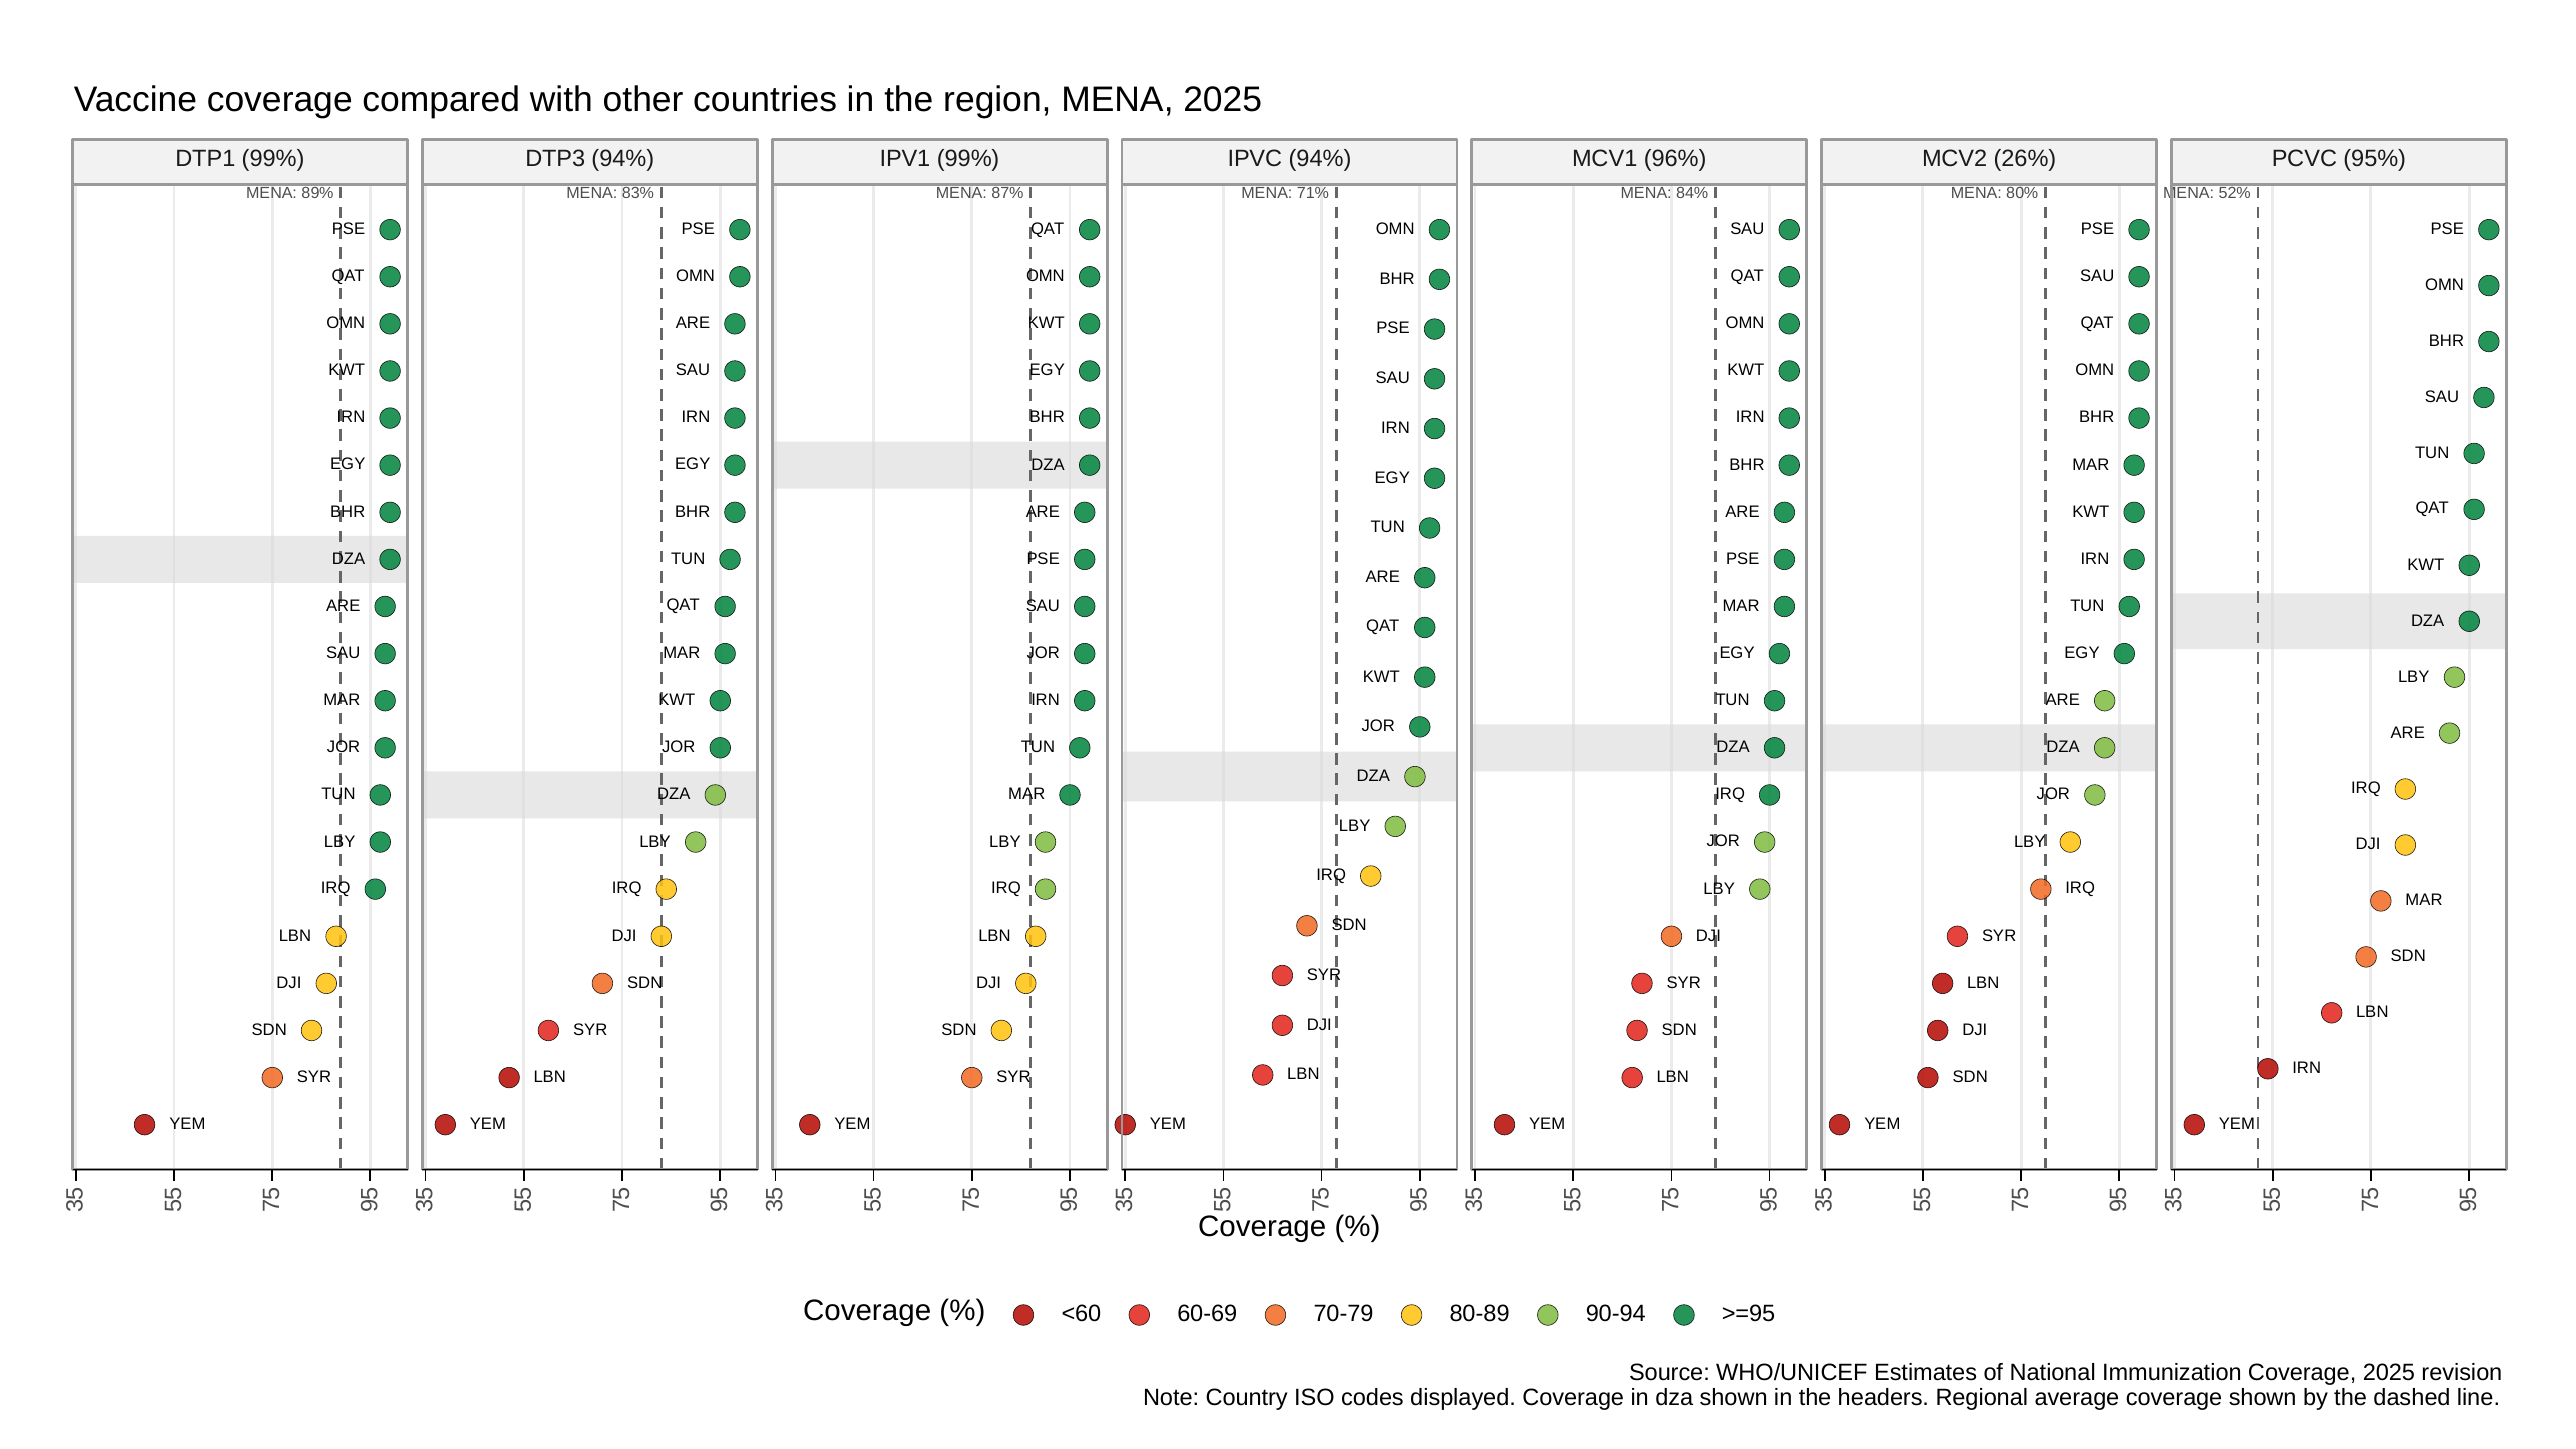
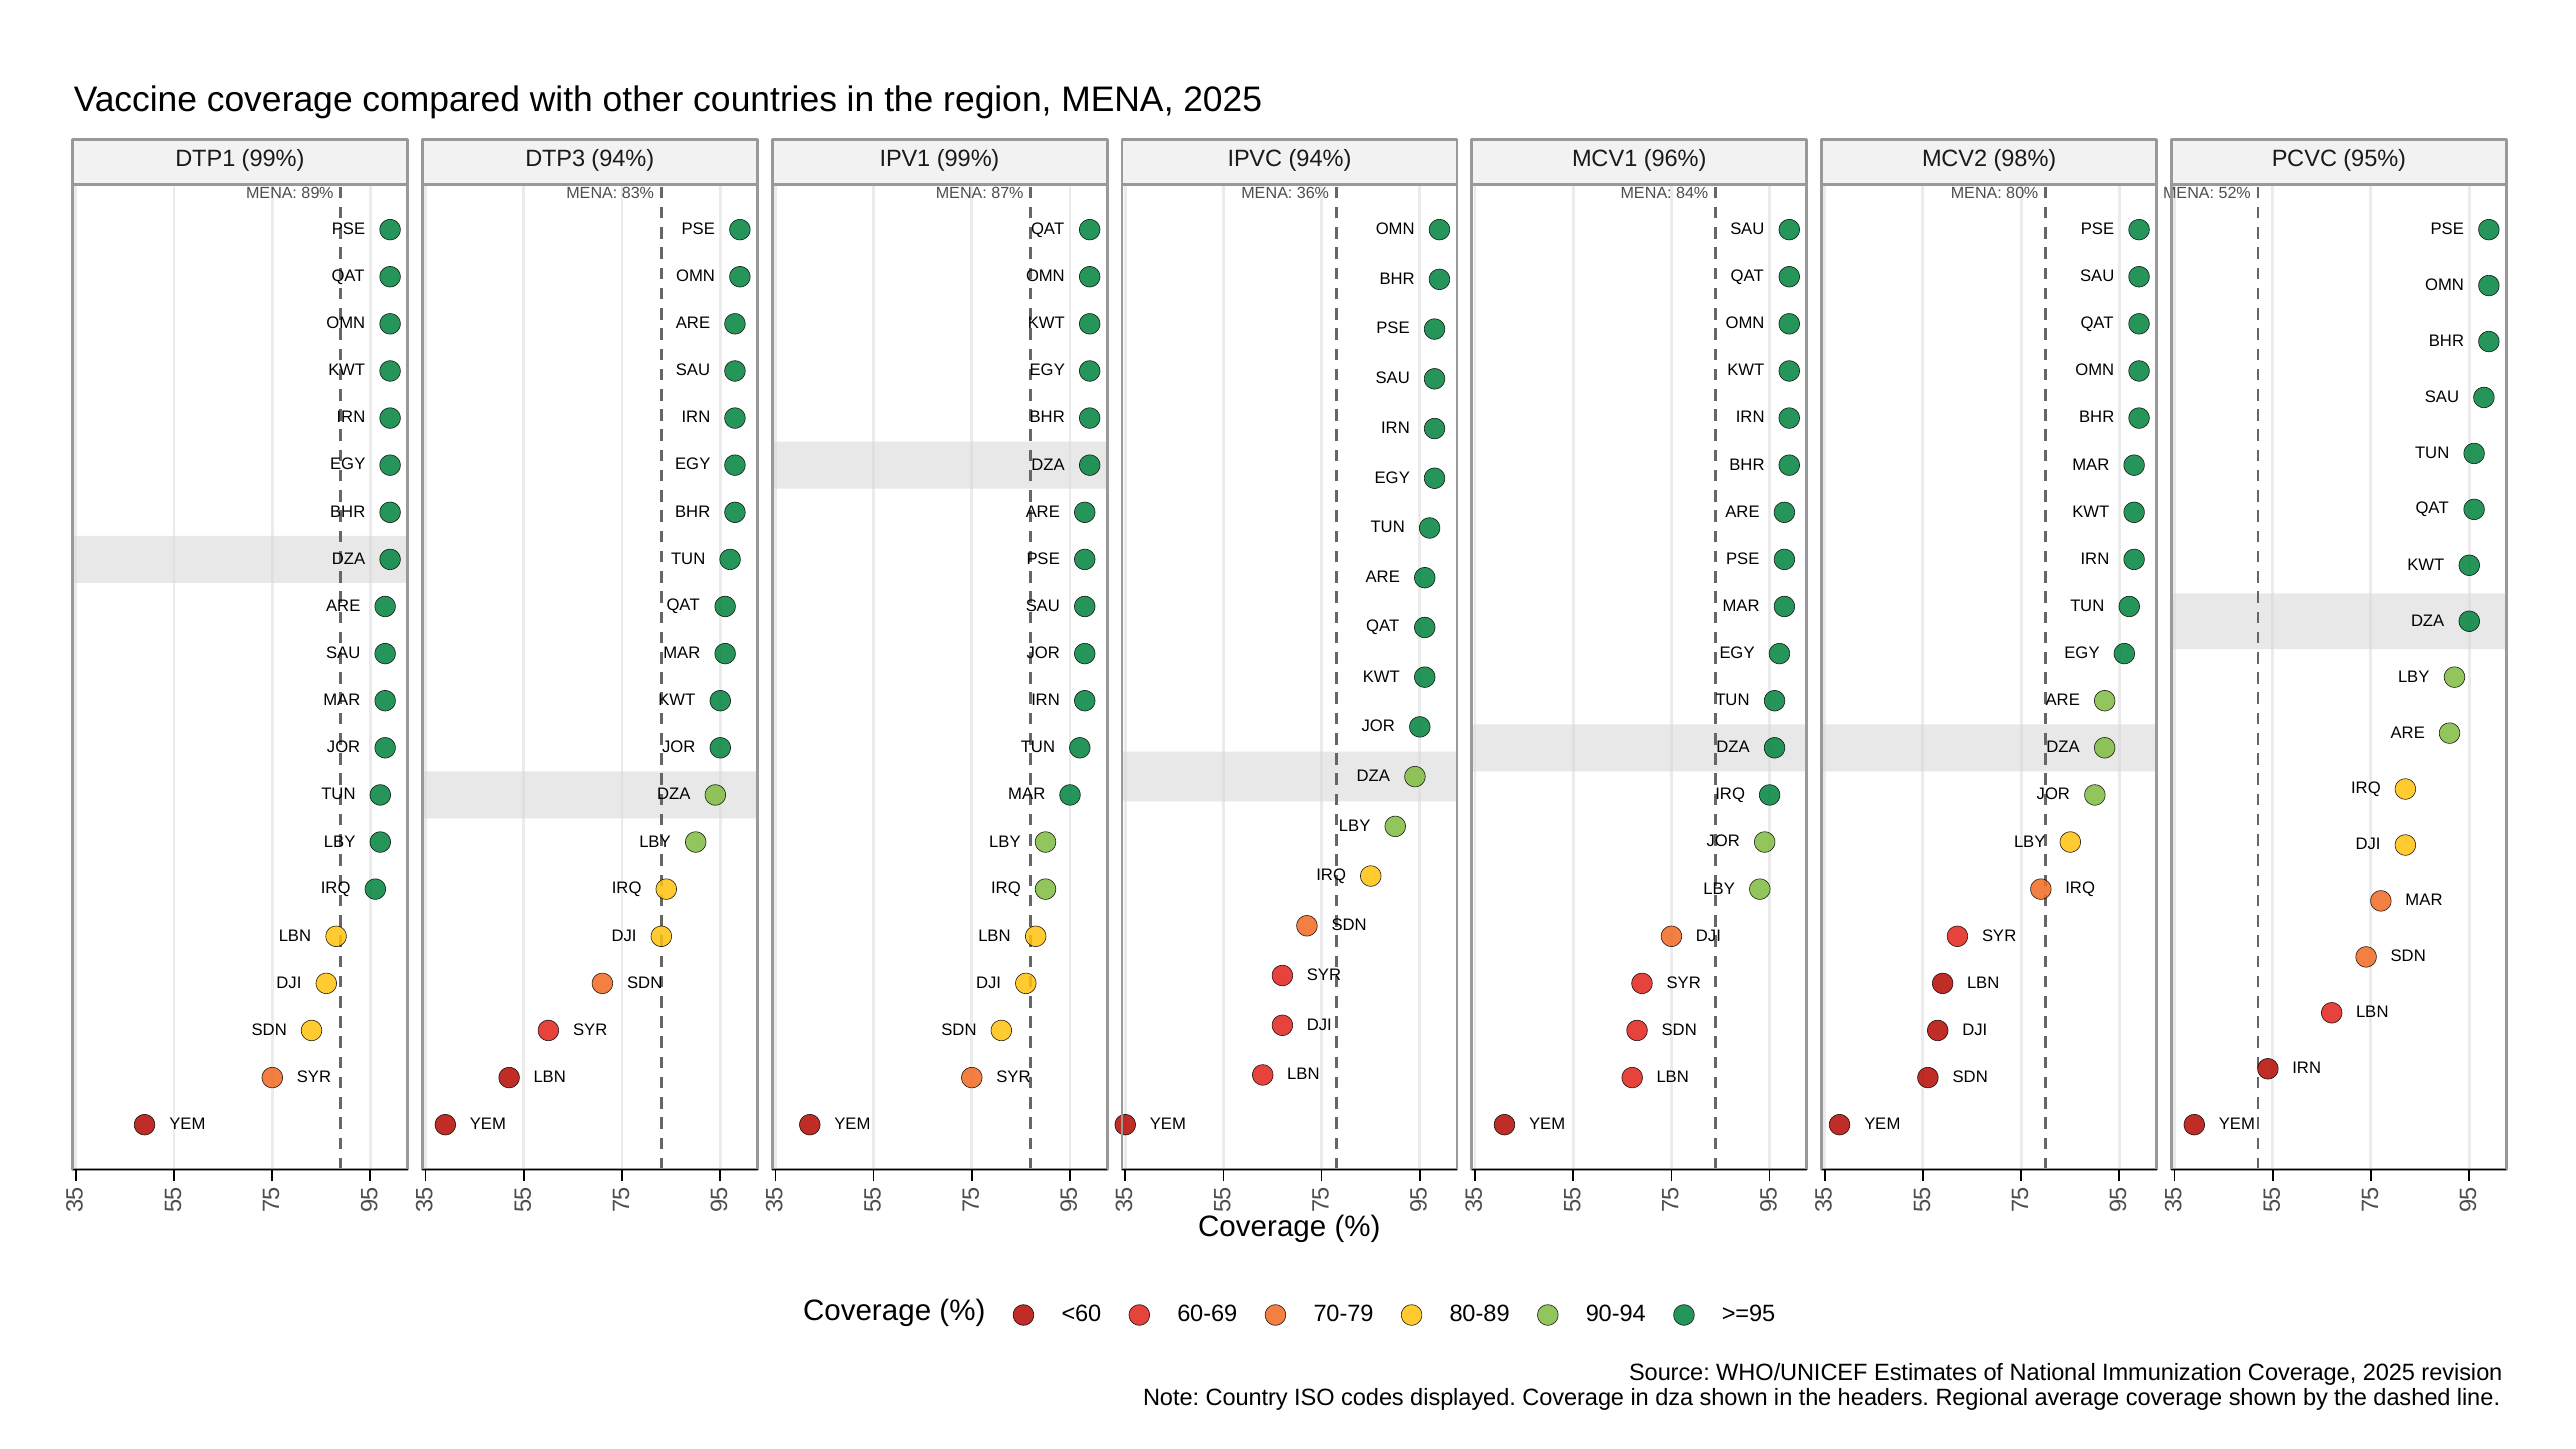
26%: 26% -> 98%
71%: 71% -> 36%
